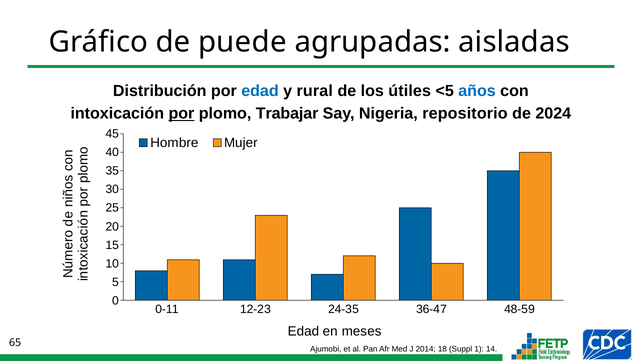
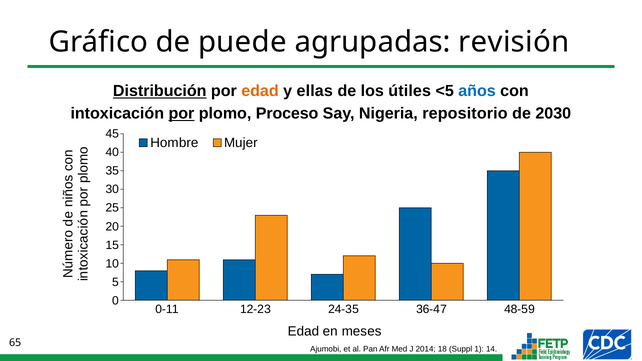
aisladas: aisladas -> revisión
Distribución underline: none -> present
edad at (260, 91) colour: blue -> orange
rural: rural -> ellas
Trabajar: Trabajar -> Proceso
2024: 2024 -> 2030
